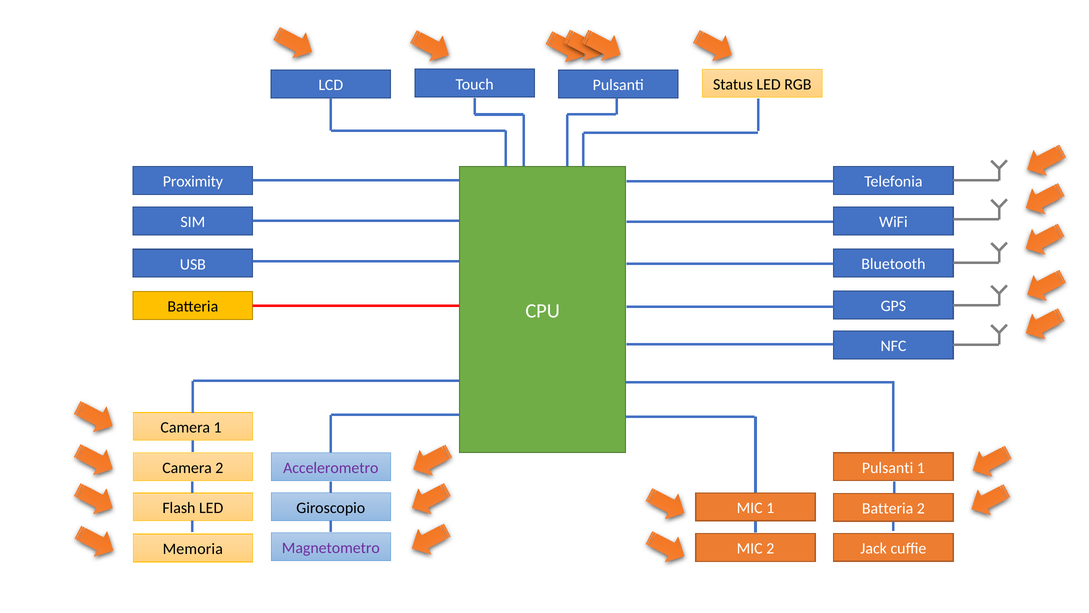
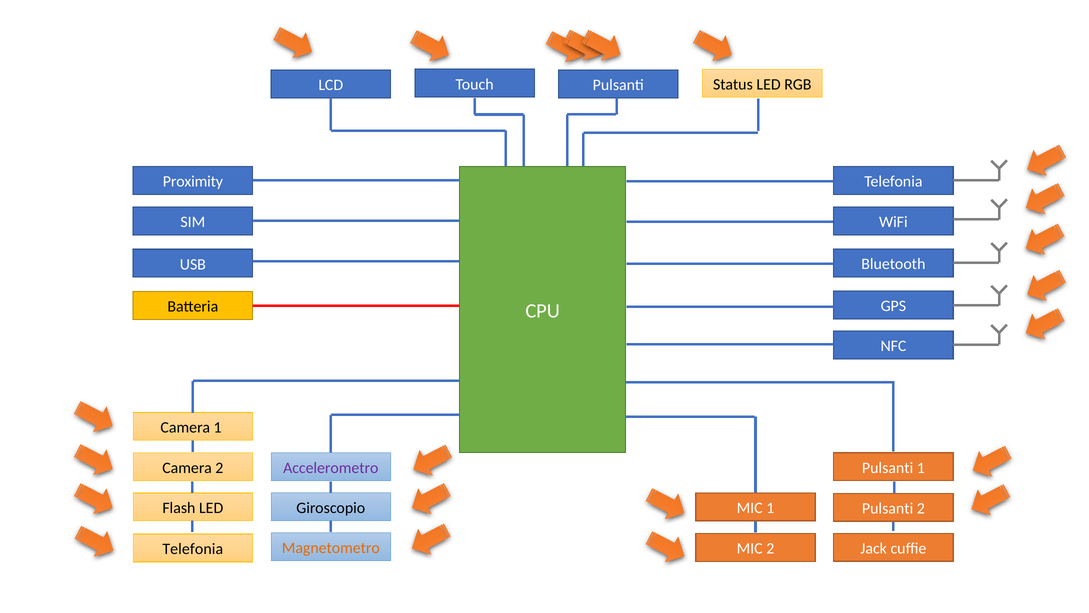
Batteria at (888, 508): Batteria -> Pulsanti
Magnetometro colour: purple -> orange
Memoria at (193, 549): Memoria -> Telefonia
